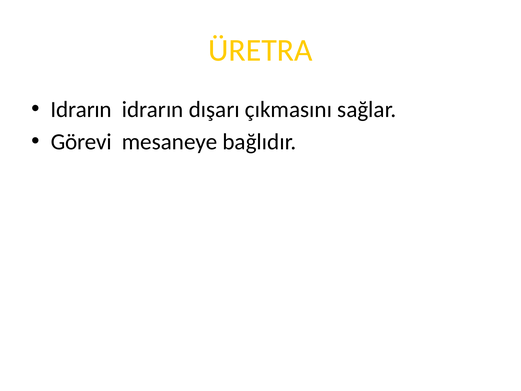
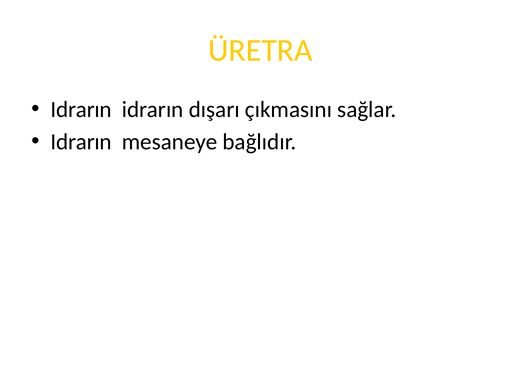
Görevi at (81, 142): Görevi -> Idrarın
